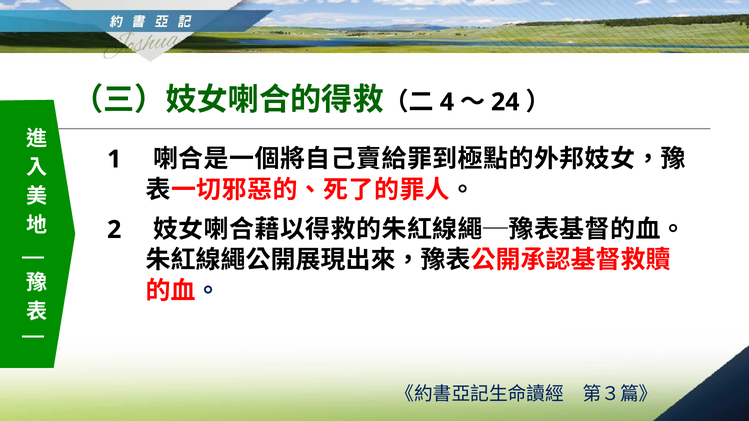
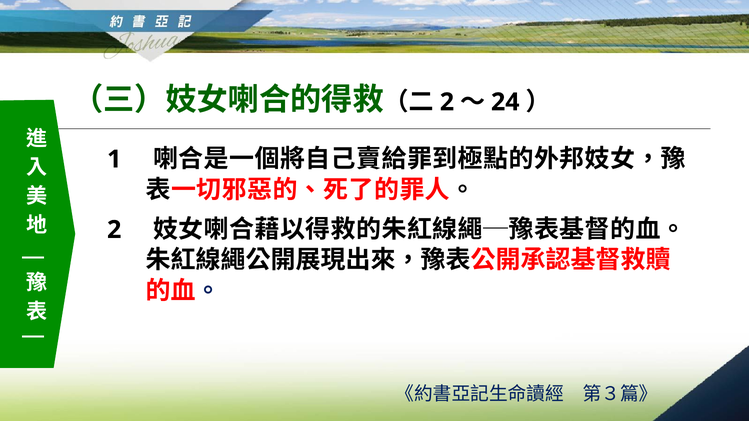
4 at (447, 102): 4 -> 2
